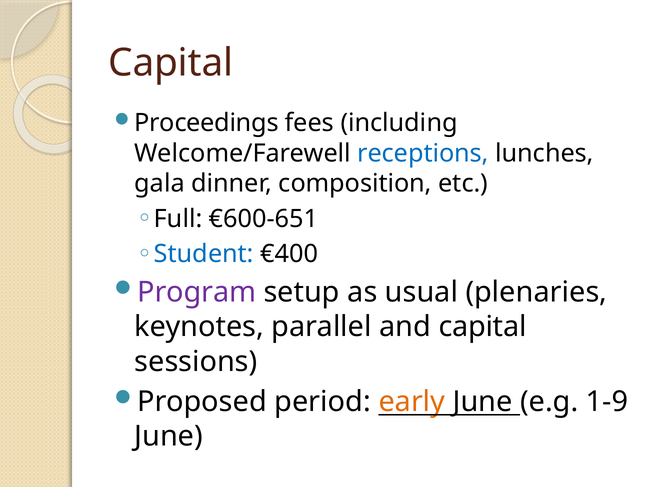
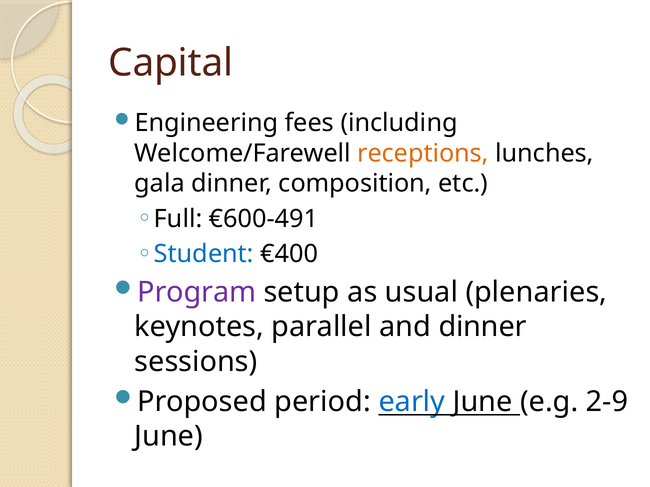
Proceedings: Proceedings -> Engineering
receptions colour: blue -> orange
€600-651: €600-651 -> €600-491
and capital: capital -> dinner
early colour: orange -> blue
1-9: 1-9 -> 2-9
